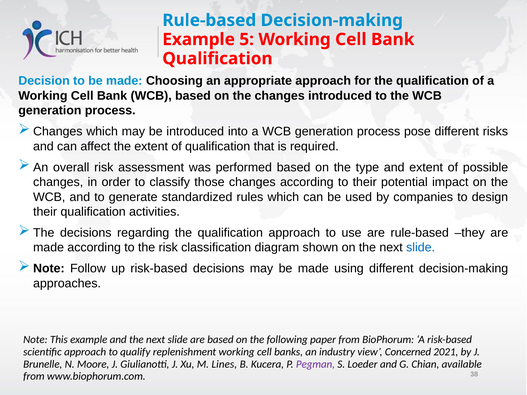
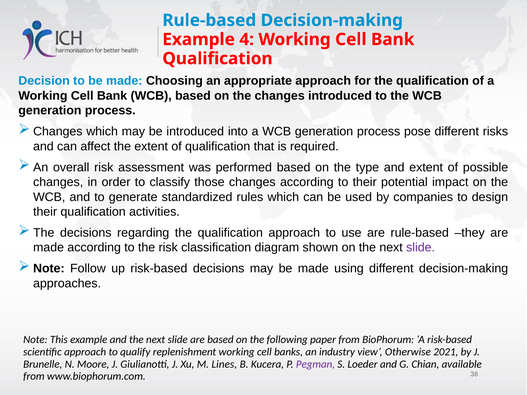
5: 5 -> 4
slide at (421, 248) colour: blue -> purple
Concerned: Concerned -> Otherwise
